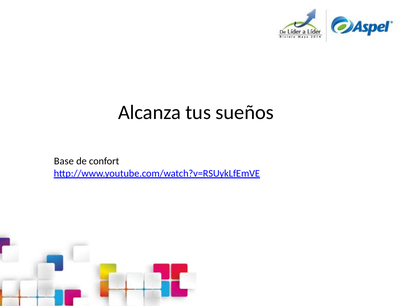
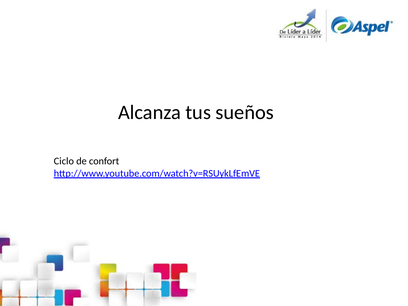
Base: Base -> Ciclo
